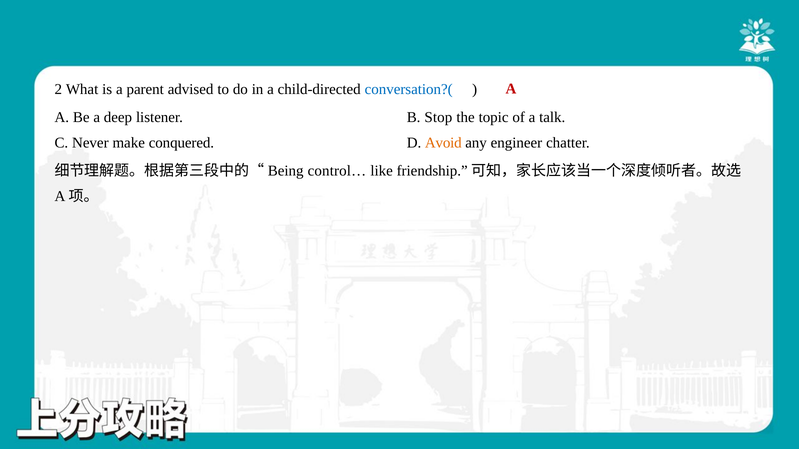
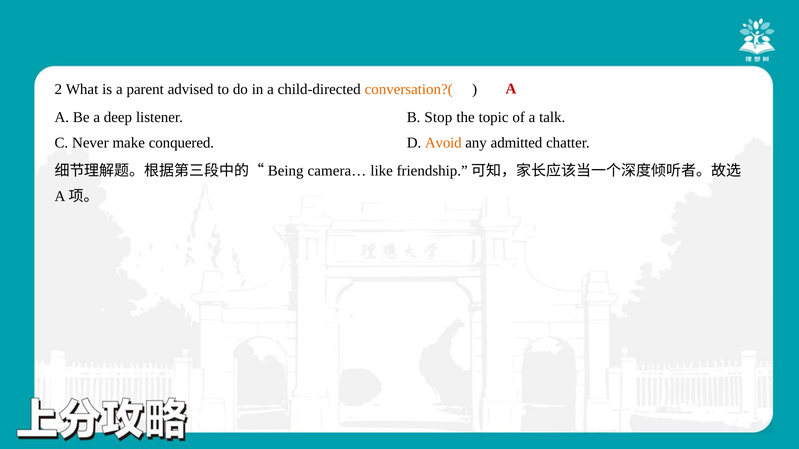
conversation?( colour: blue -> orange
engineer: engineer -> admitted
control…: control… -> camera…
